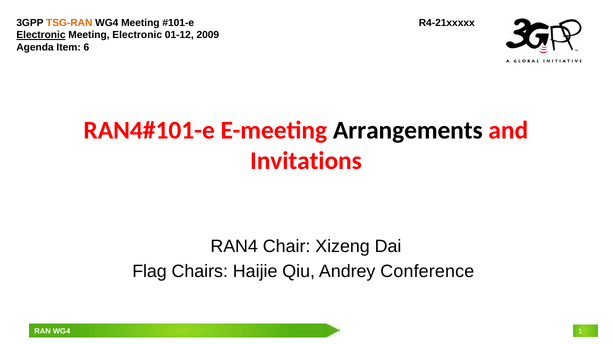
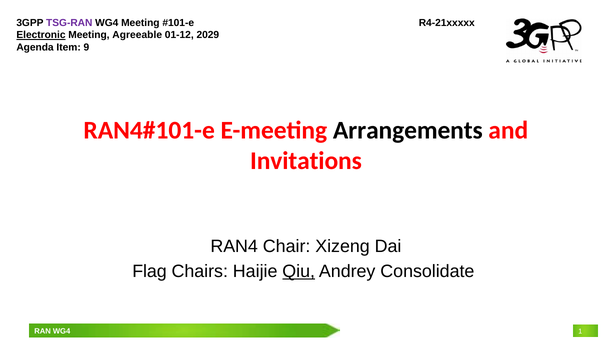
TSG-RAN colour: orange -> purple
Meeting Electronic: Electronic -> Agreeable
01-12 2009: 2009 -> 2029
6: 6 -> 9
Qiu underline: none -> present
Conference: Conference -> Consolidate
